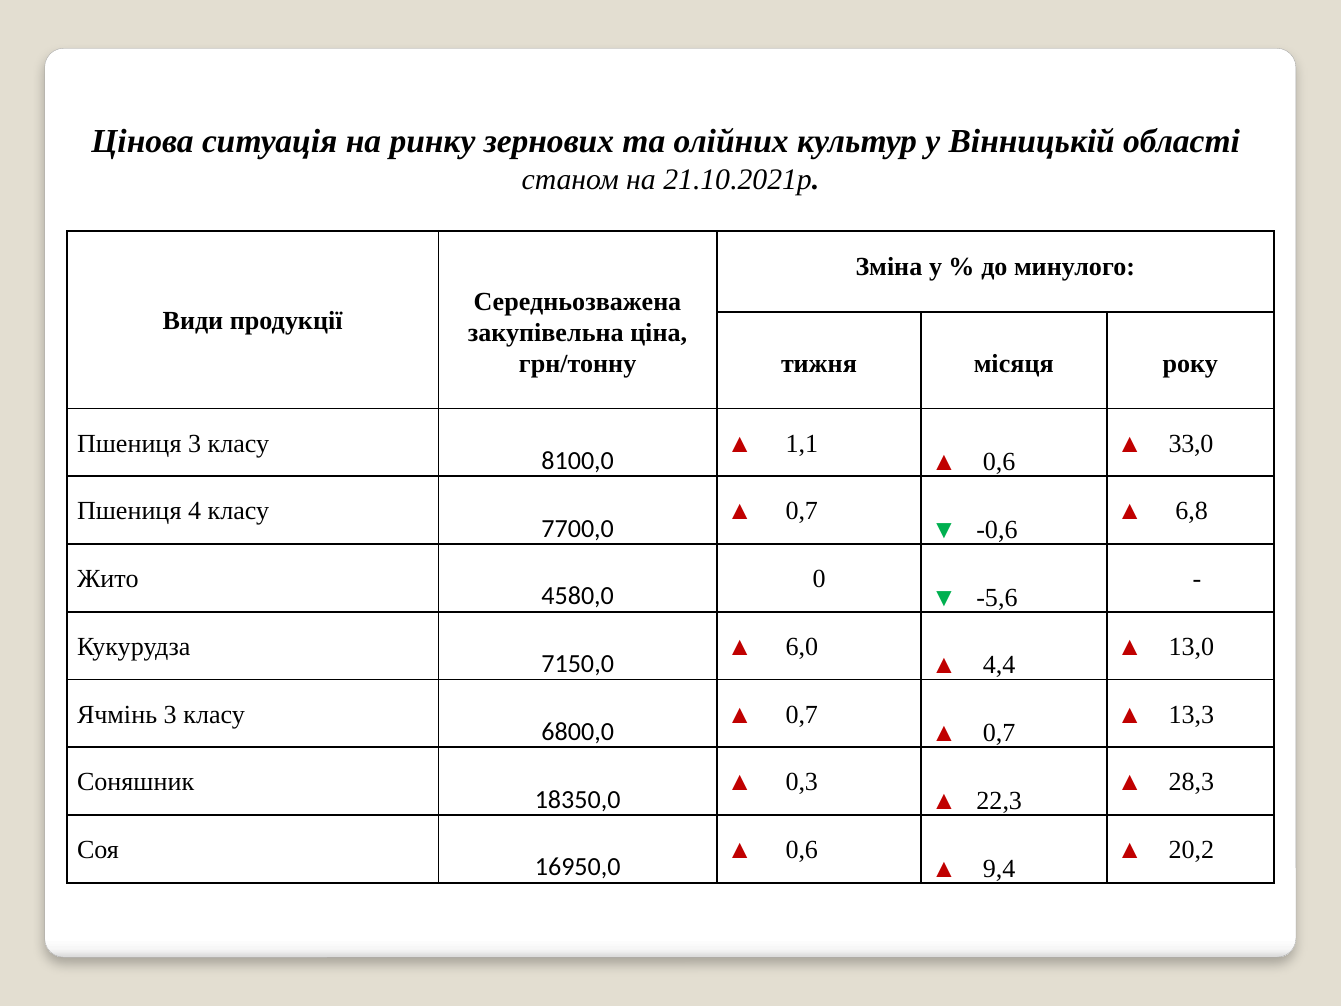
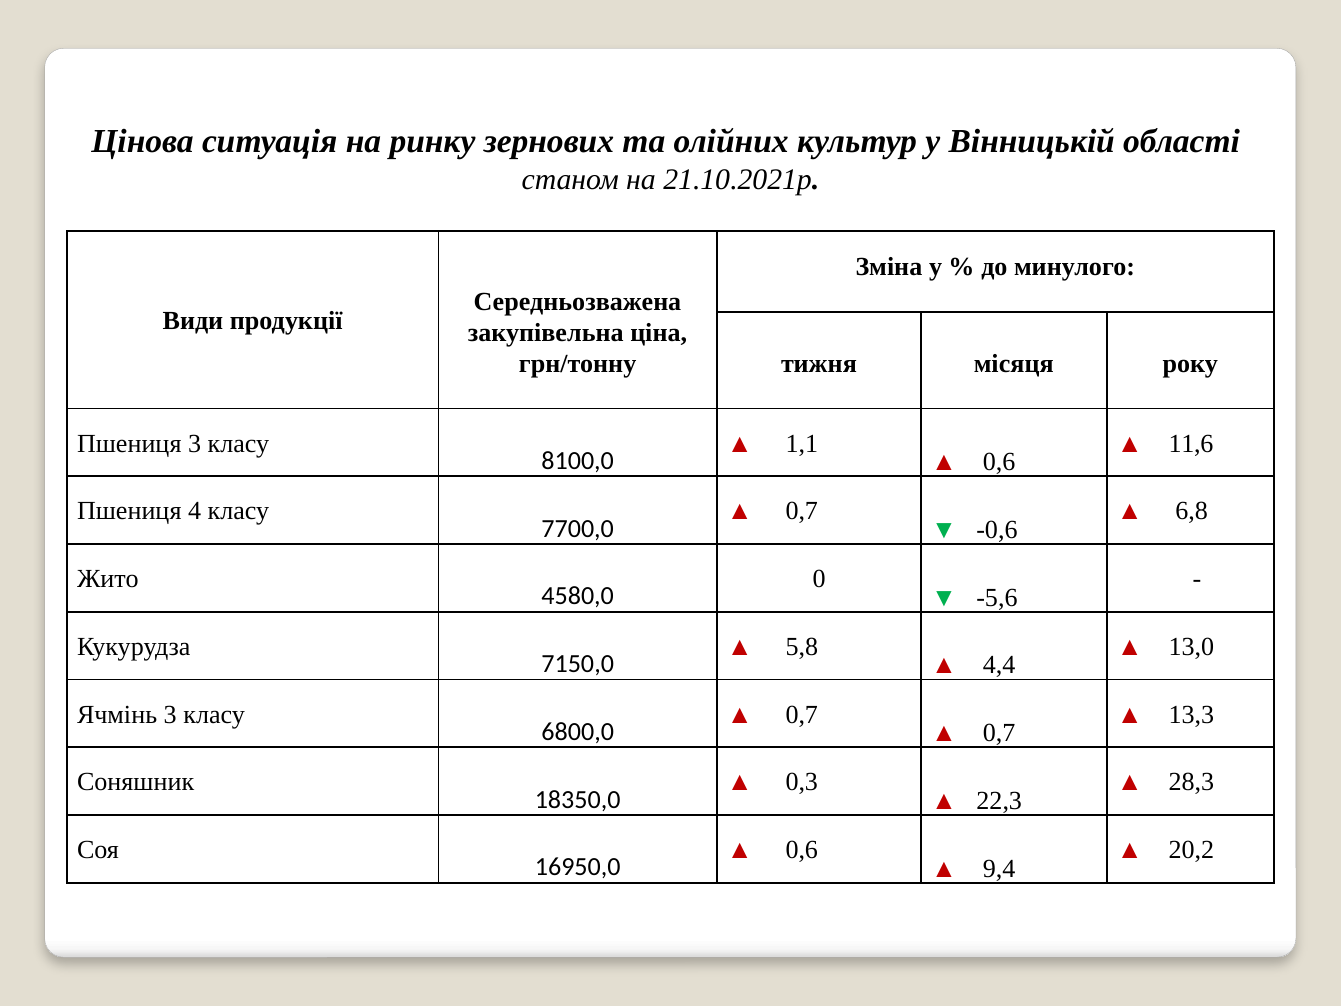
33,0: 33,0 -> 11,6
6,0: 6,0 -> 5,8
